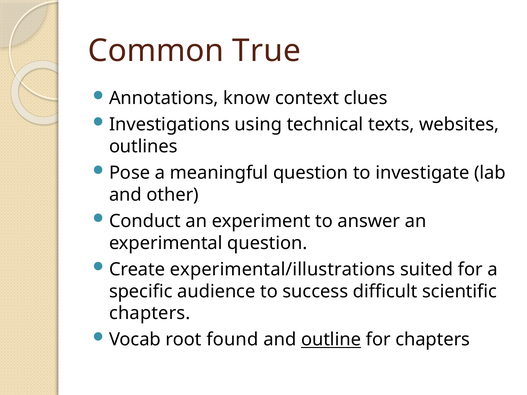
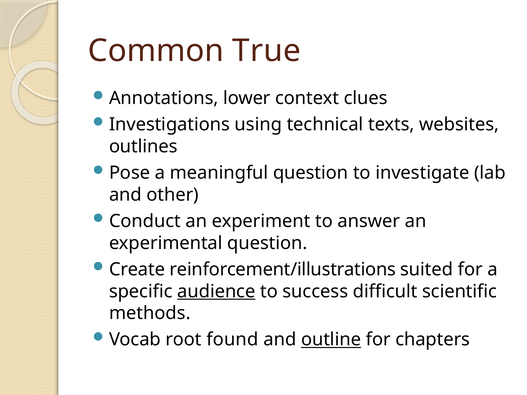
know: know -> lower
experimental/illustrations: experimental/illustrations -> reinforcement/illustrations
audience underline: none -> present
chapters at (150, 313): chapters -> methods
